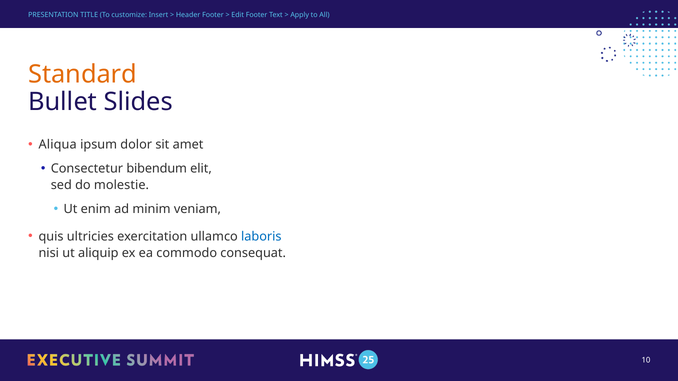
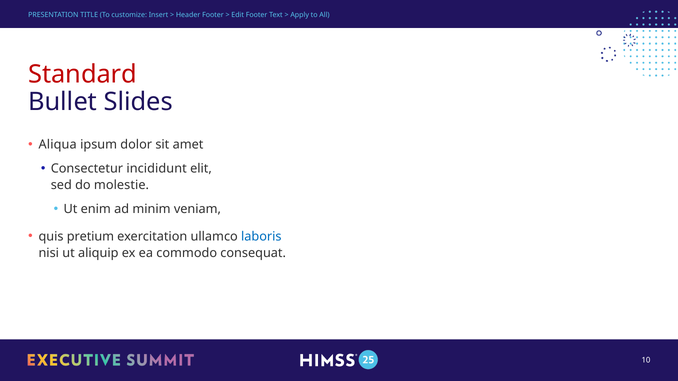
Standard colour: orange -> red
bibendum: bibendum -> incididunt
ultricies: ultricies -> pretium
